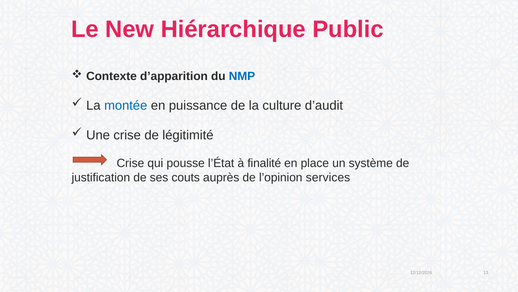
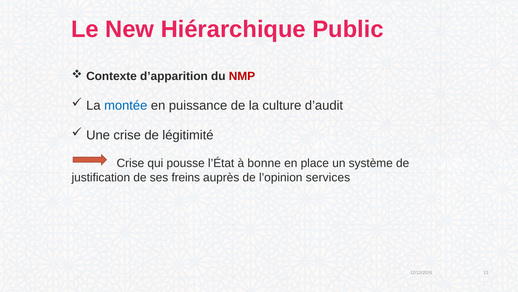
NMP colour: blue -> red
finalité: finalité -> bonne
couts: couts -> freins
